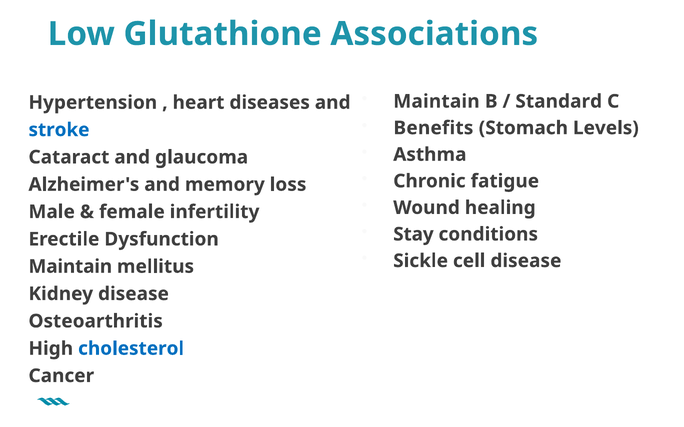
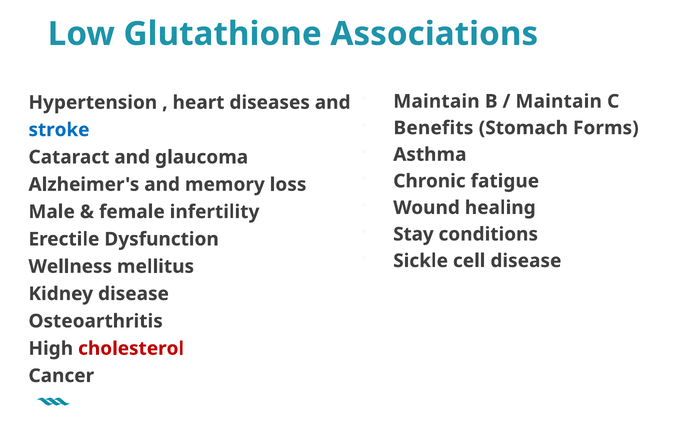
Standard at (559, 101): Standard -> Maintain
Levels: Levels -> Forms
Maintain at (70, 267): Maintain -> Wellness
cholesterol colour: blue -> red
